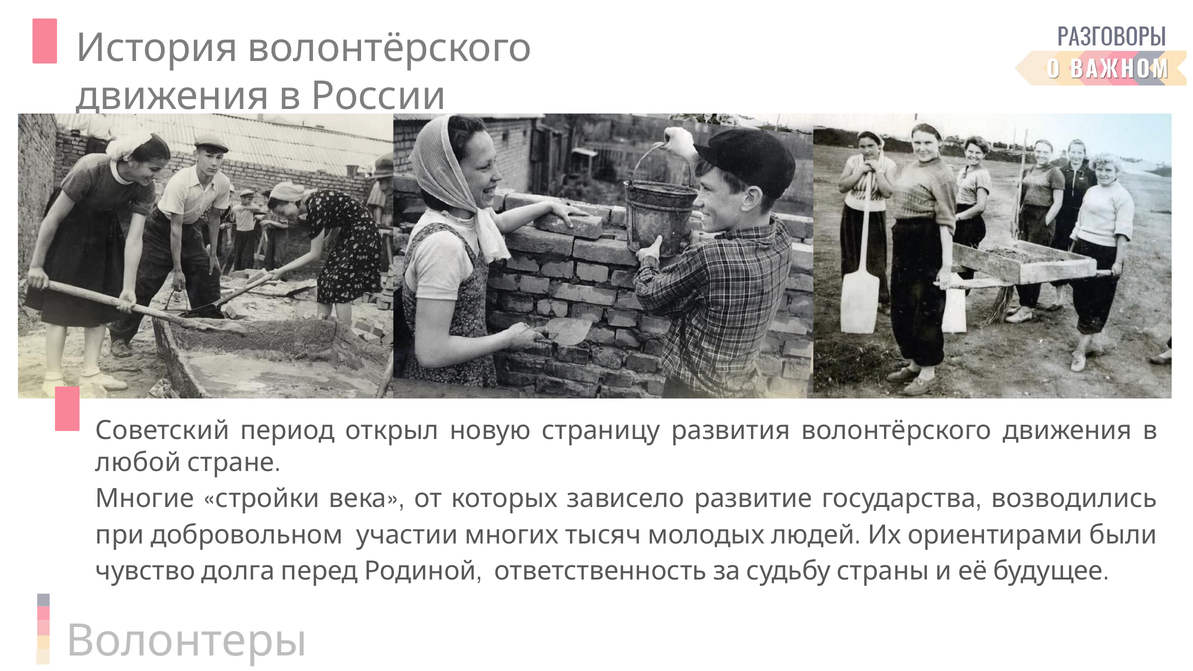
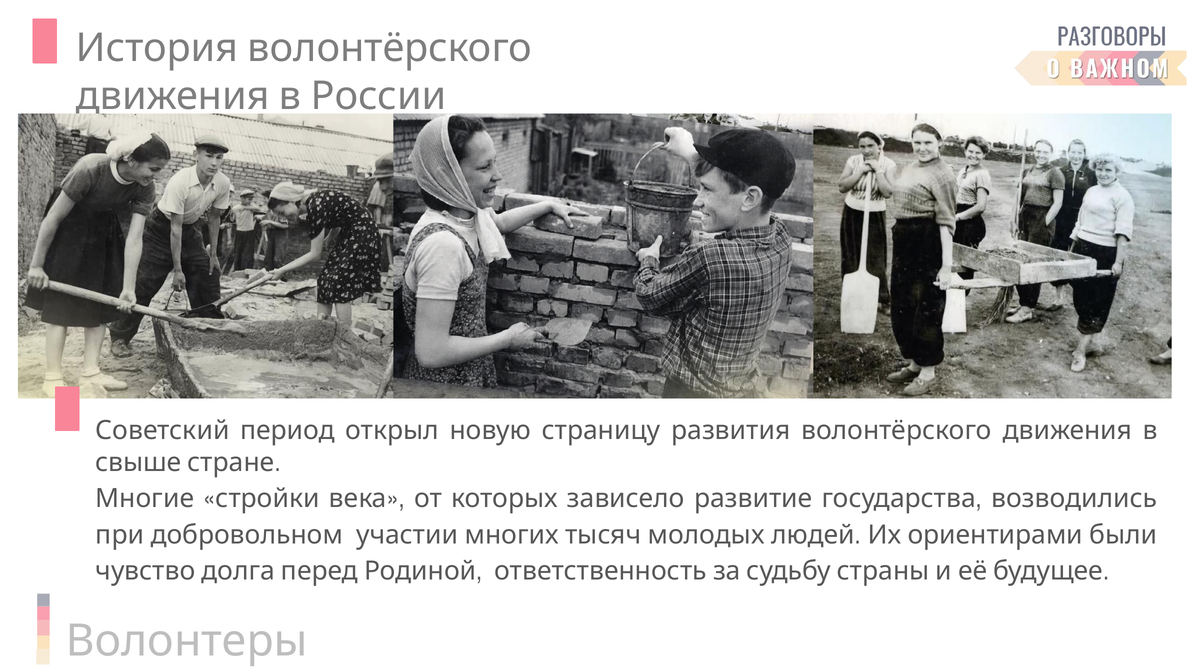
любой: любой -> свыше
